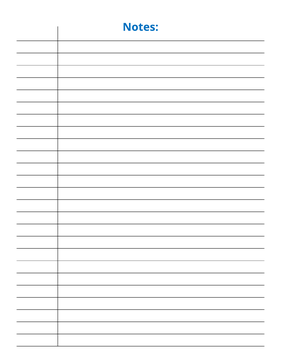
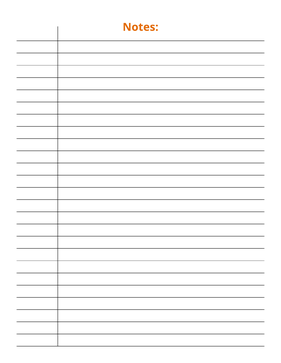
Notes colour: blue -> orange
